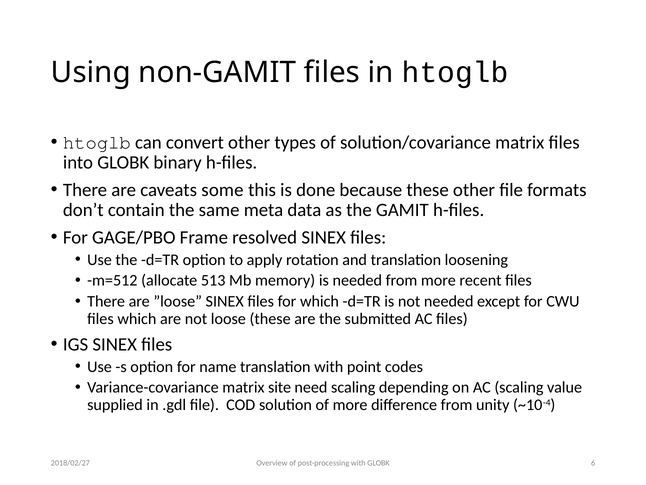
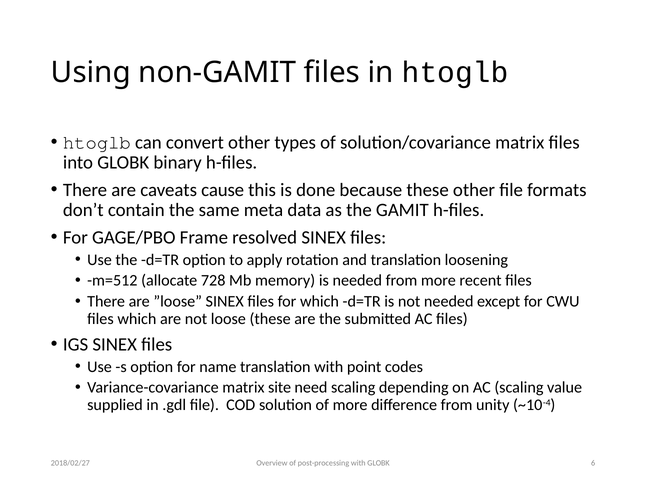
some: some -> cause
513: 513 -> 728
